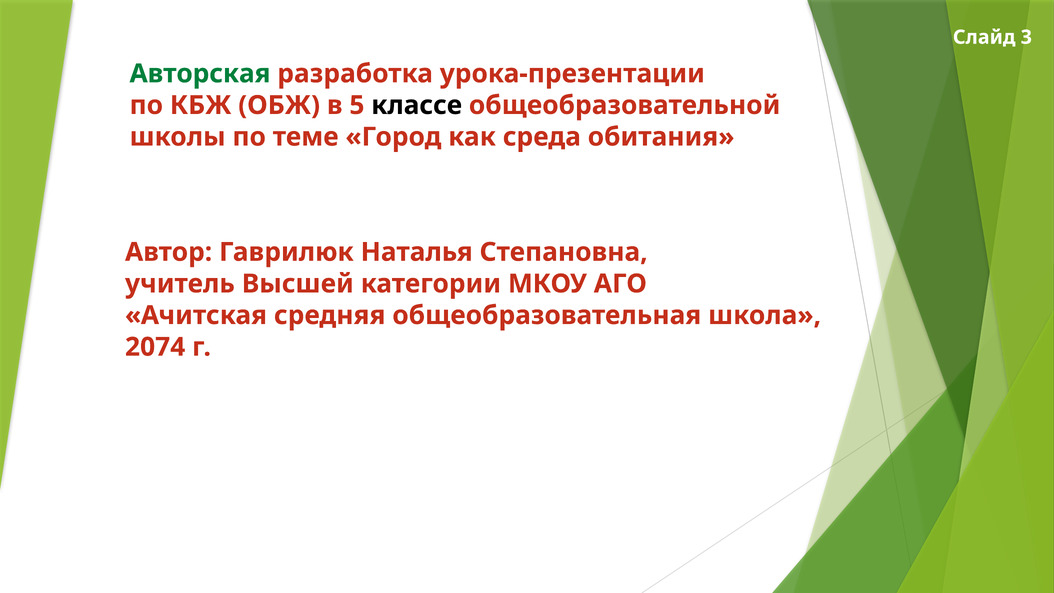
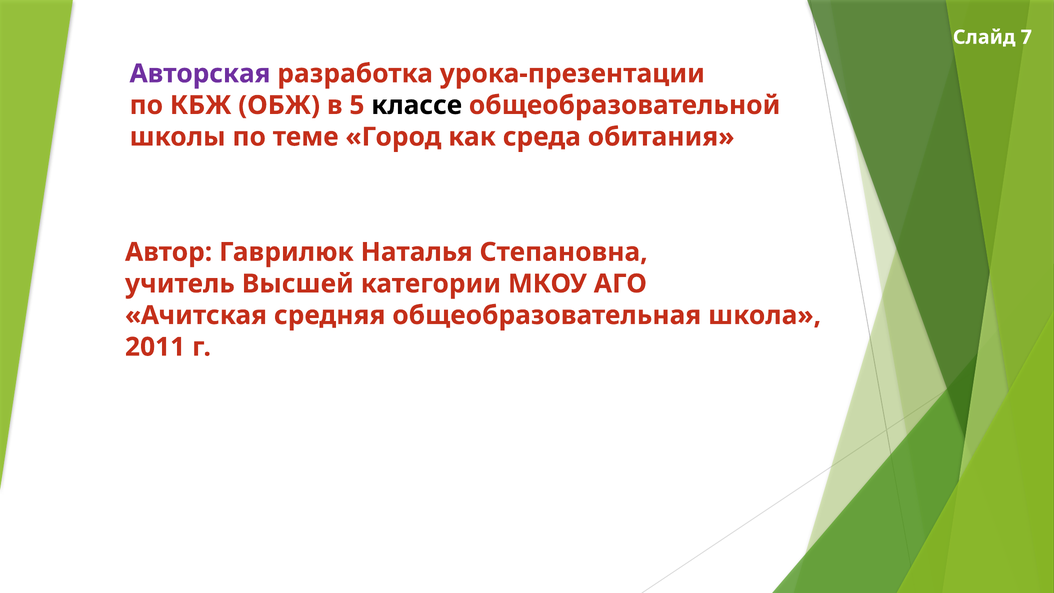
3: 3 -> 7
Авторская colour: green -> purple
2074: 2074 -> 2011
